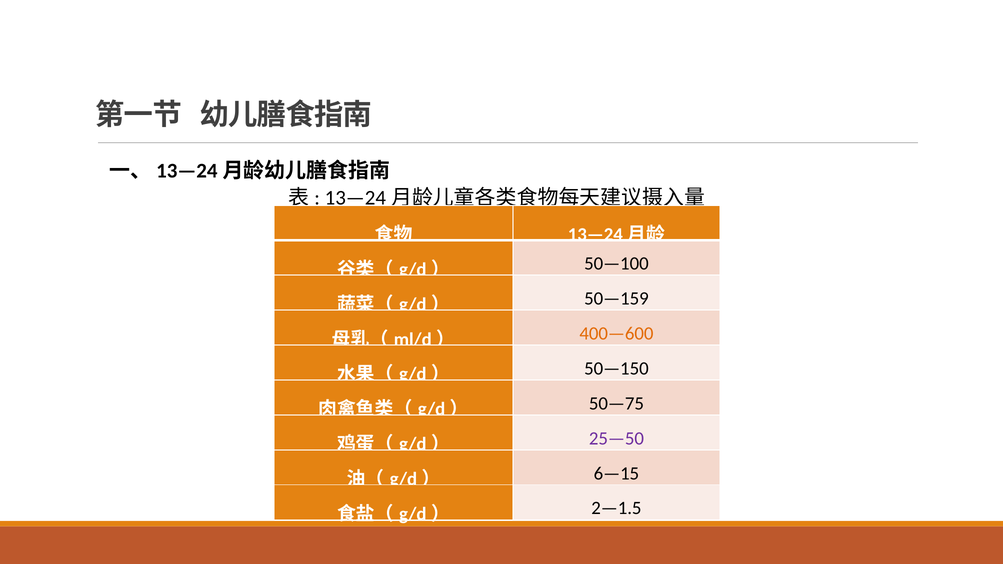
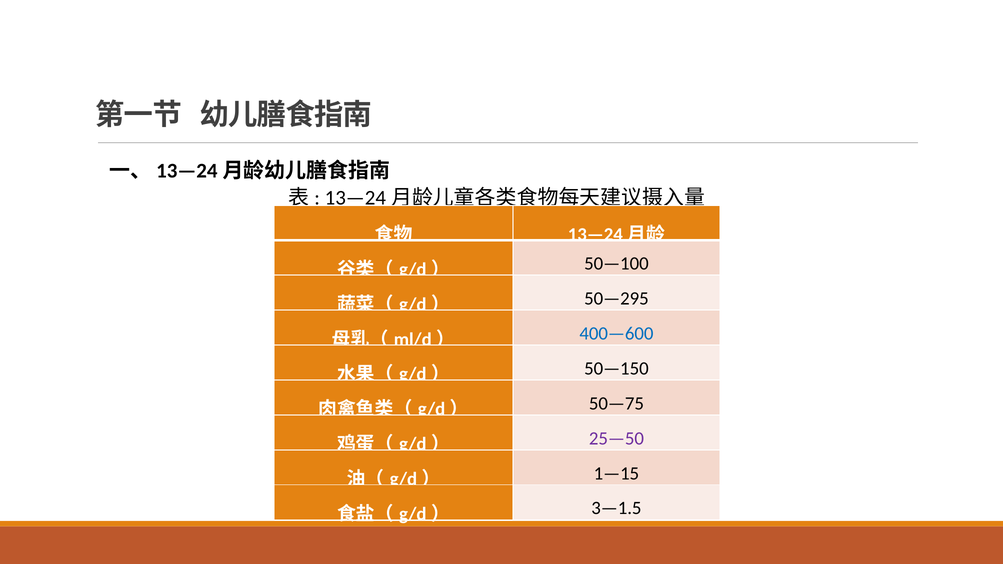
50—159: 50—159 -> 50—295
400—600 colour: orange -> blue
6—15: 6—15 -> 1—15
2—1.5: 2—1.5 -> 3—1.5
